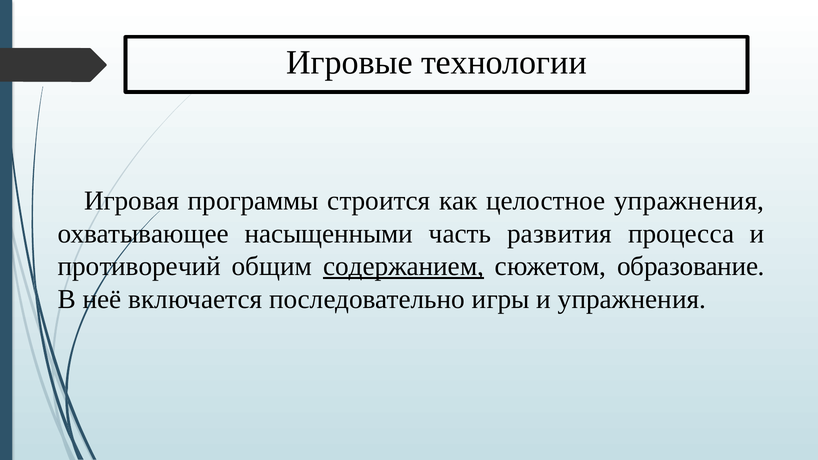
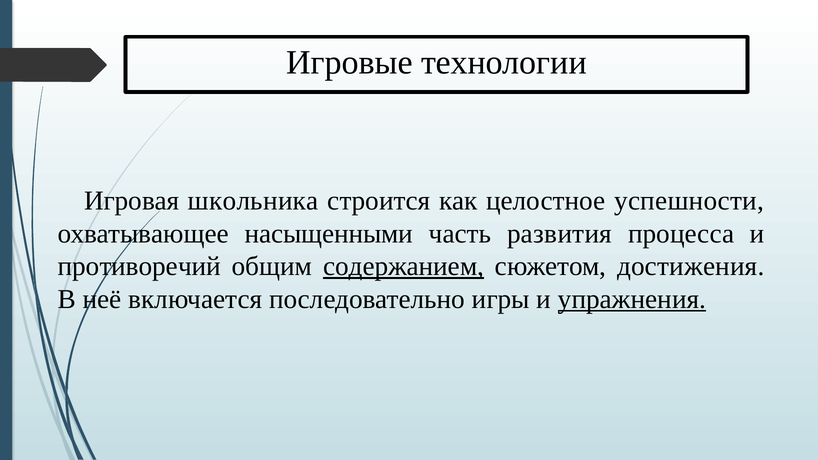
программы: программы -> школьника
целостное упражнения: упражнения -> успешности
образование: образование -> достижения
упражнения at (632, 299) underline: none -> present
